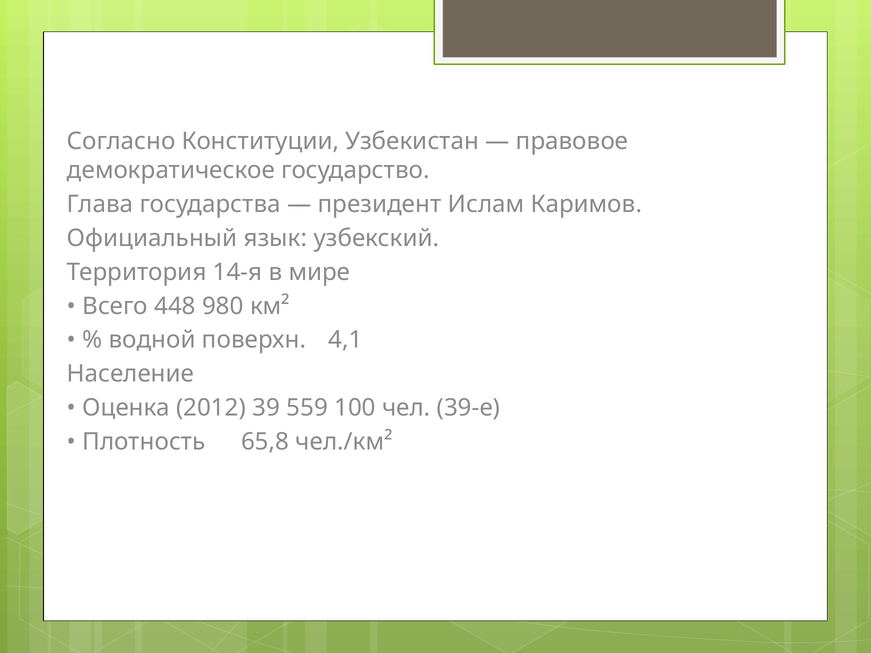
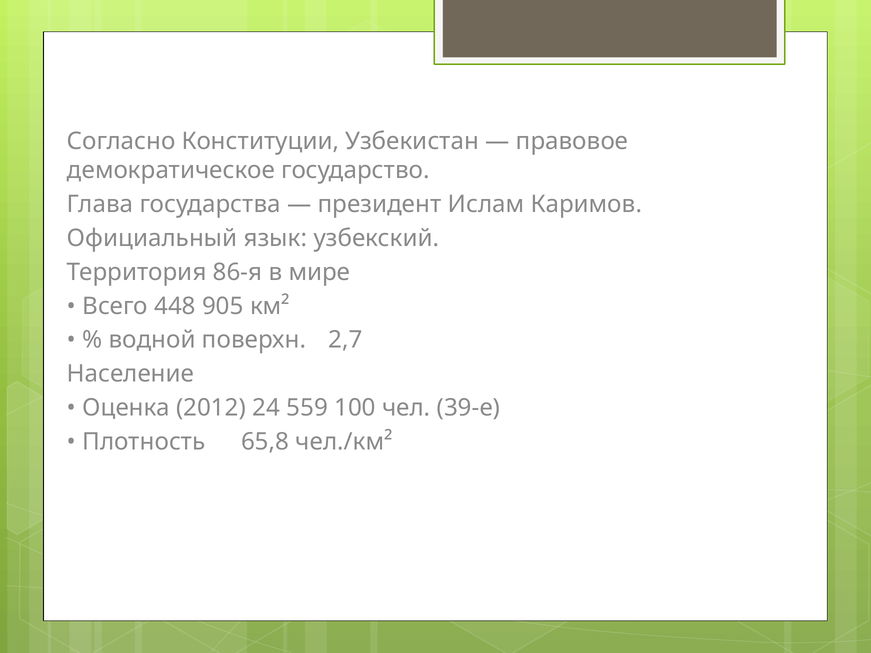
14-я: 14-я -> 86-я
980: 980 -> 905
4,1: 4,1 -> 2,7
39: 39 -> 24
